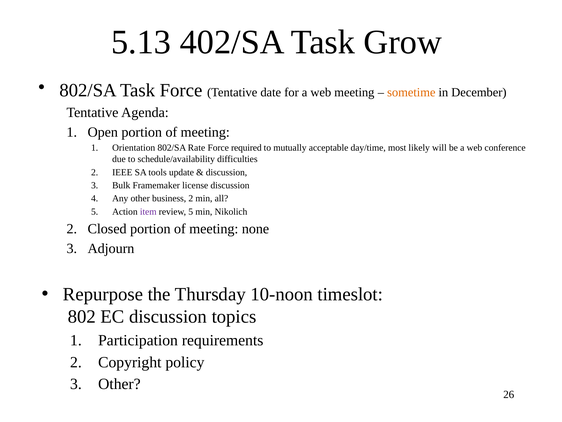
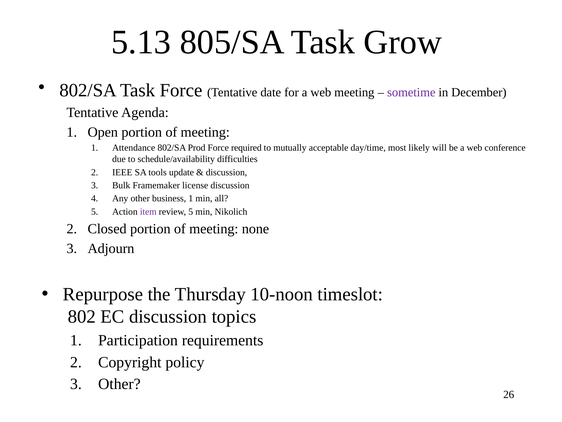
402/SA: 402/SA -> 805/SA
sometime colour: orange -> purple
Orientation: Orientation -> Attendance
Rate: Rate -> Prod
business 2: 2 -> 1
